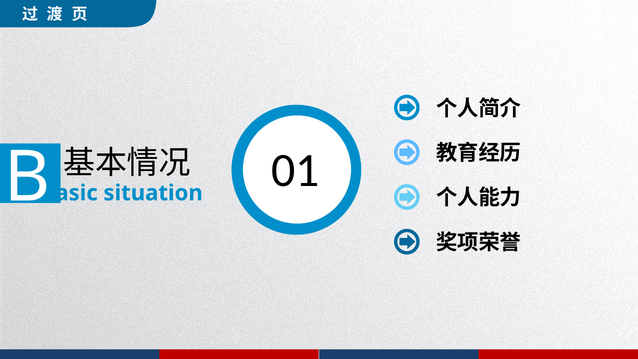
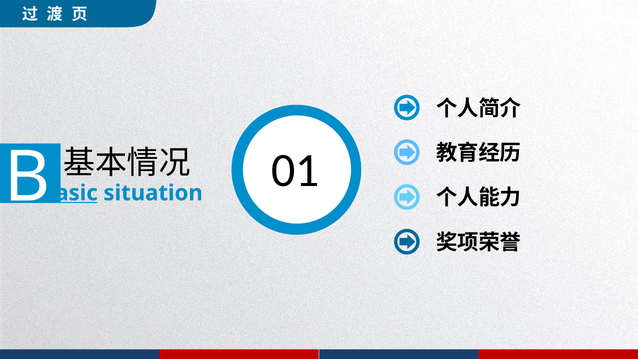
asic underline: none -> present
